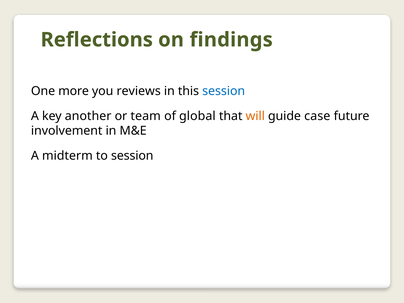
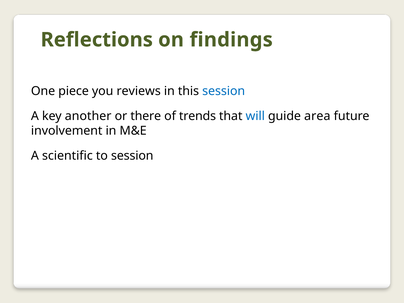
more: more -> piece
team: team -> there
global: global -> trends
will colour: orange -> blue
case: case -> area
midterm: midterm -> scientific
